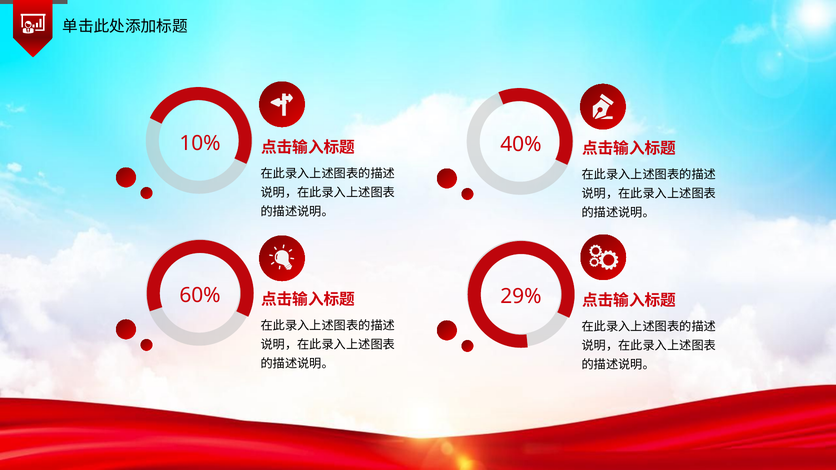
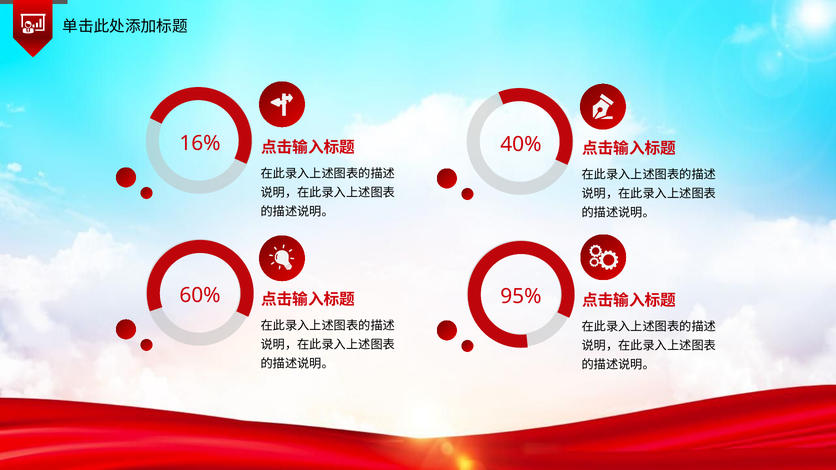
10%: 10% -> 16%
29%: 29% -> 95%
